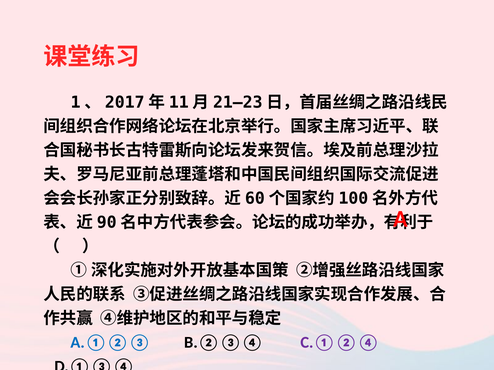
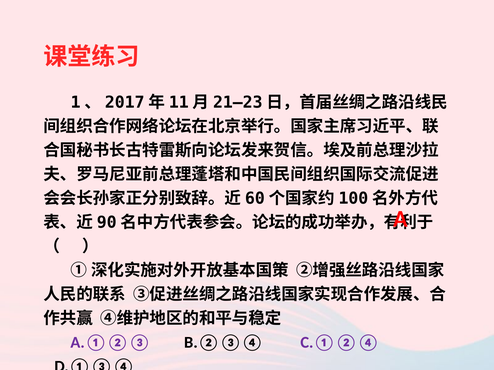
A.①②③ colour: blue -> purple
